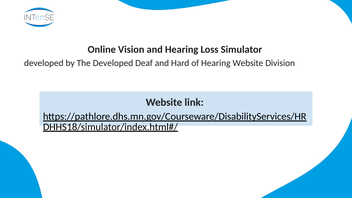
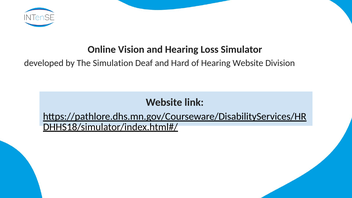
The Developed: Developed -> Simulation
